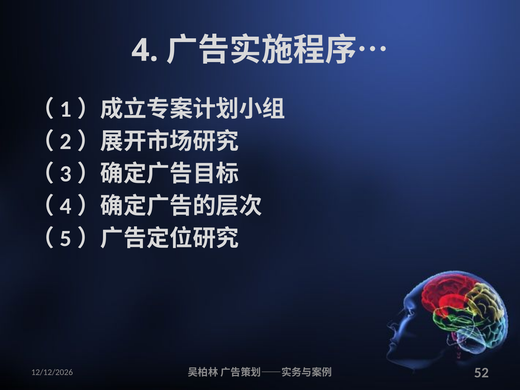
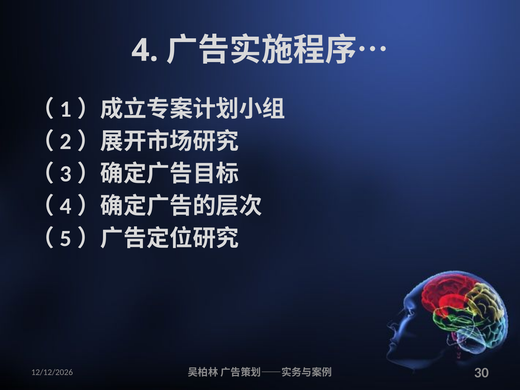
52: 52 -> 30
